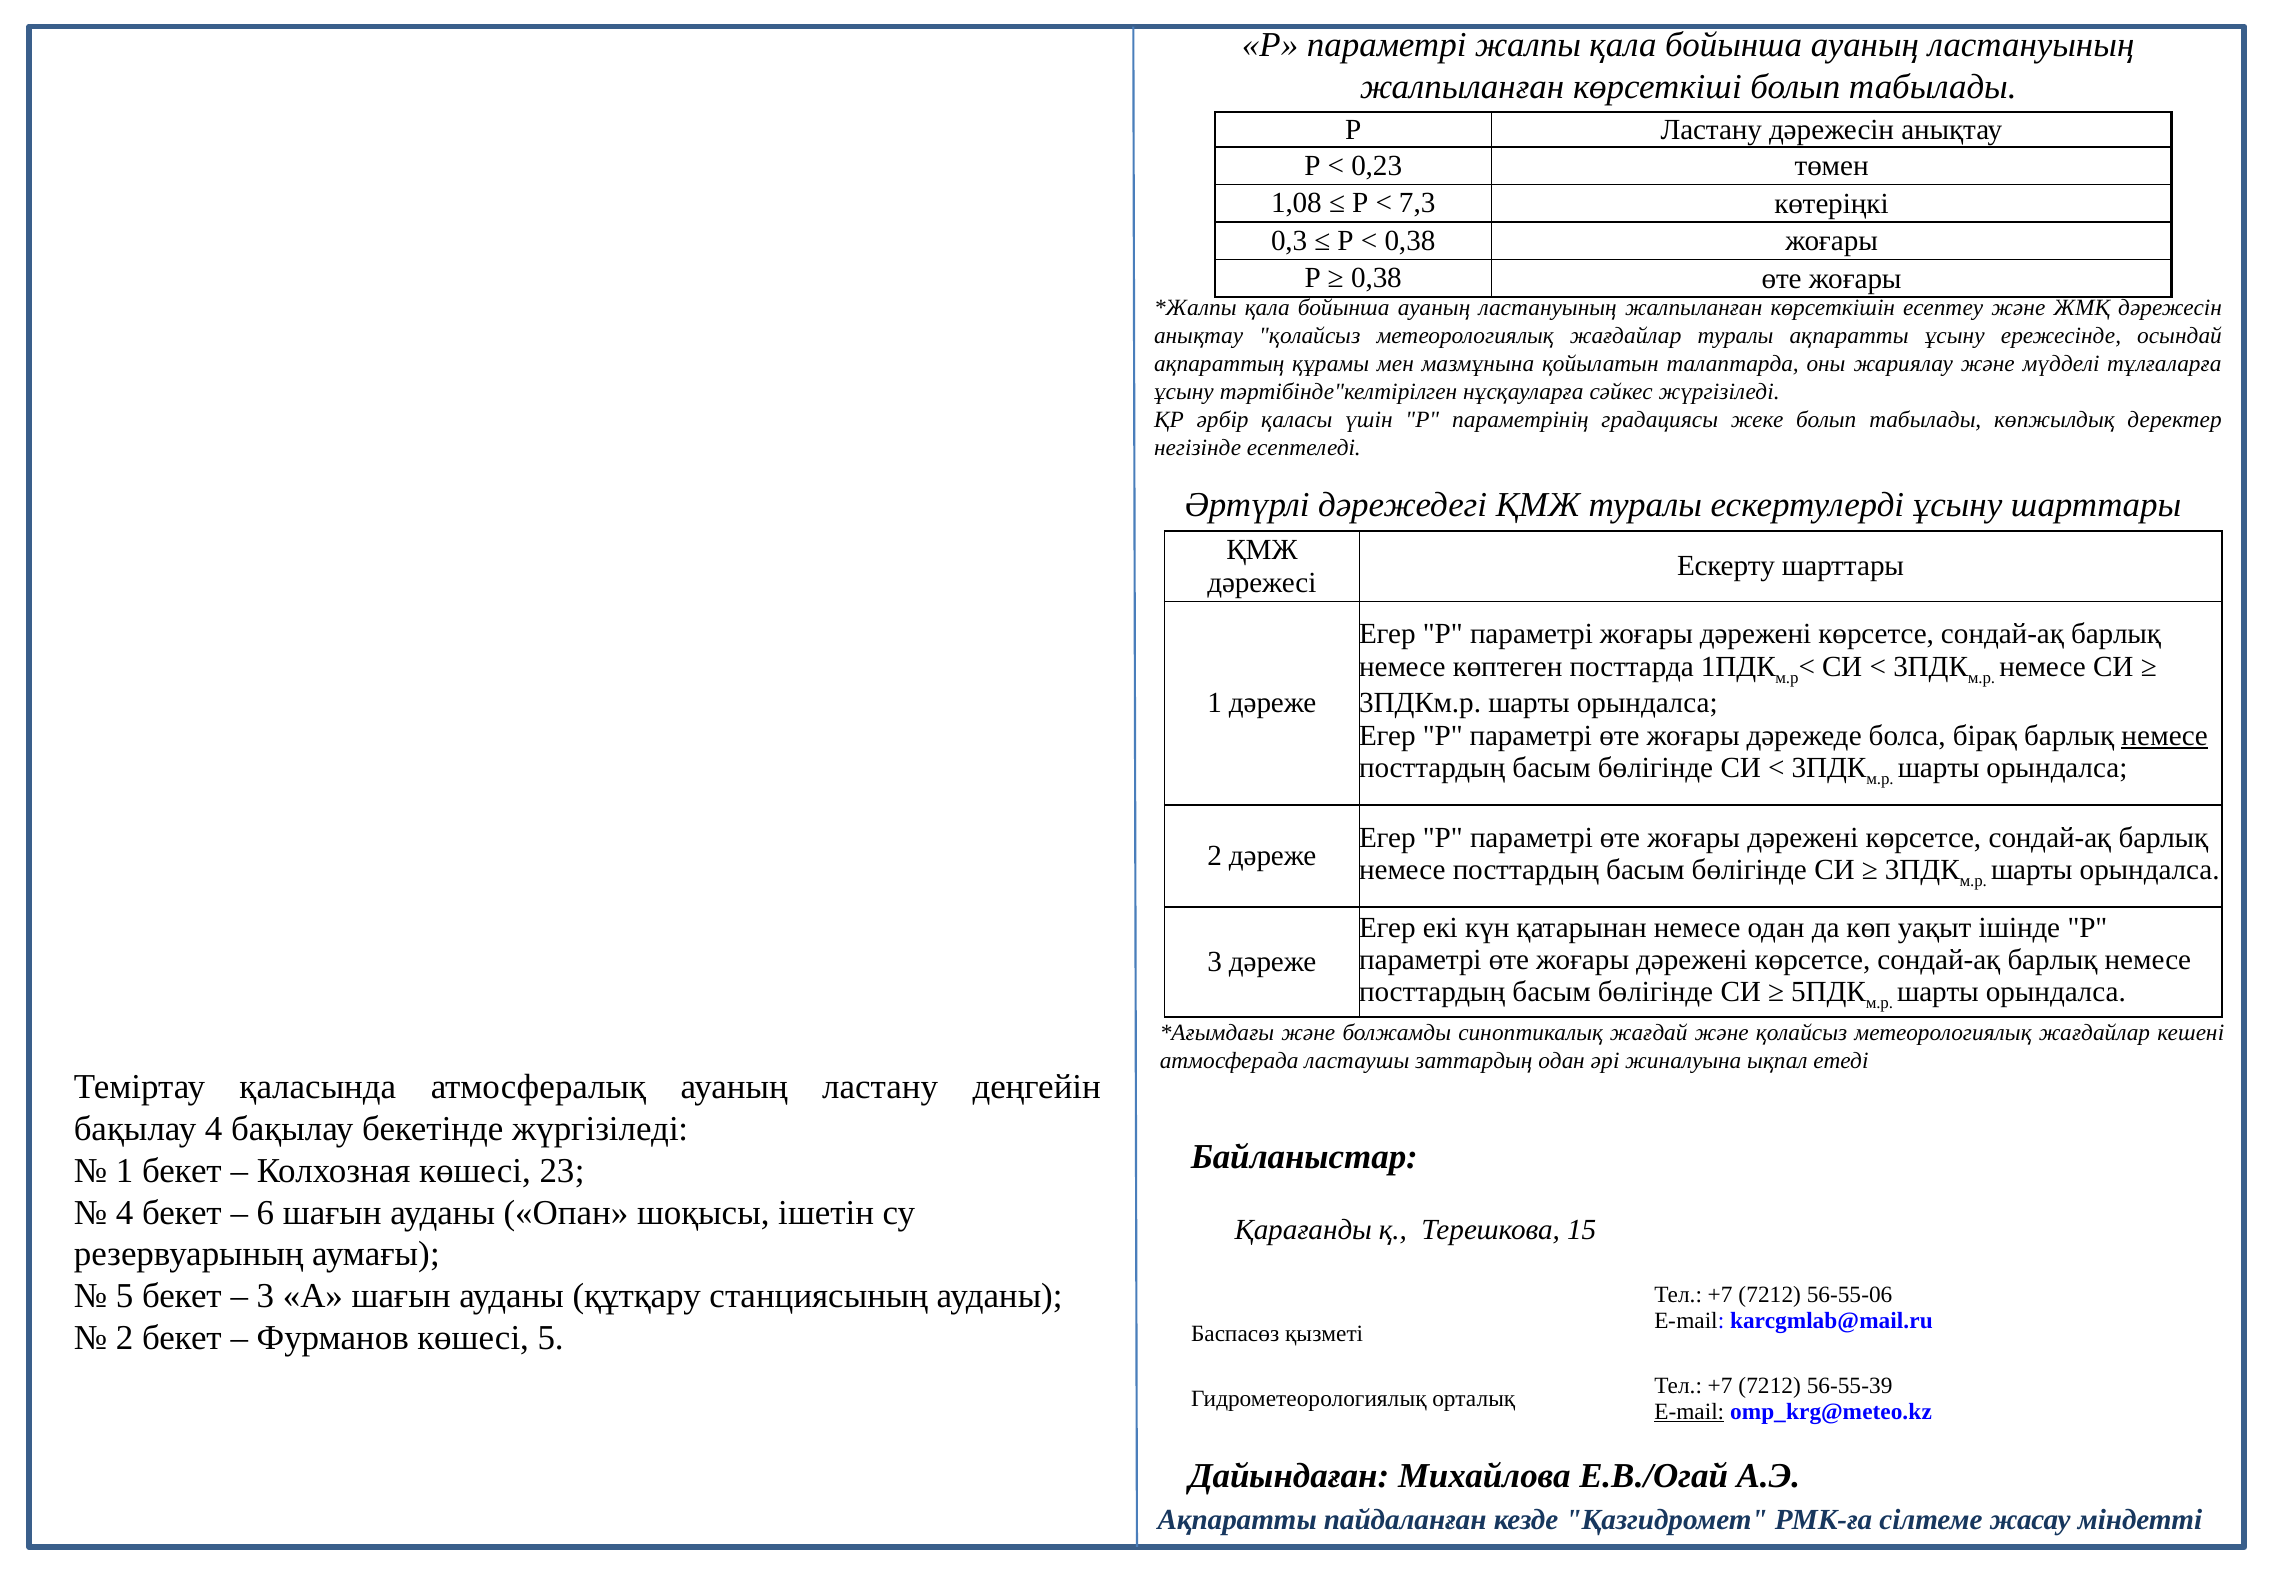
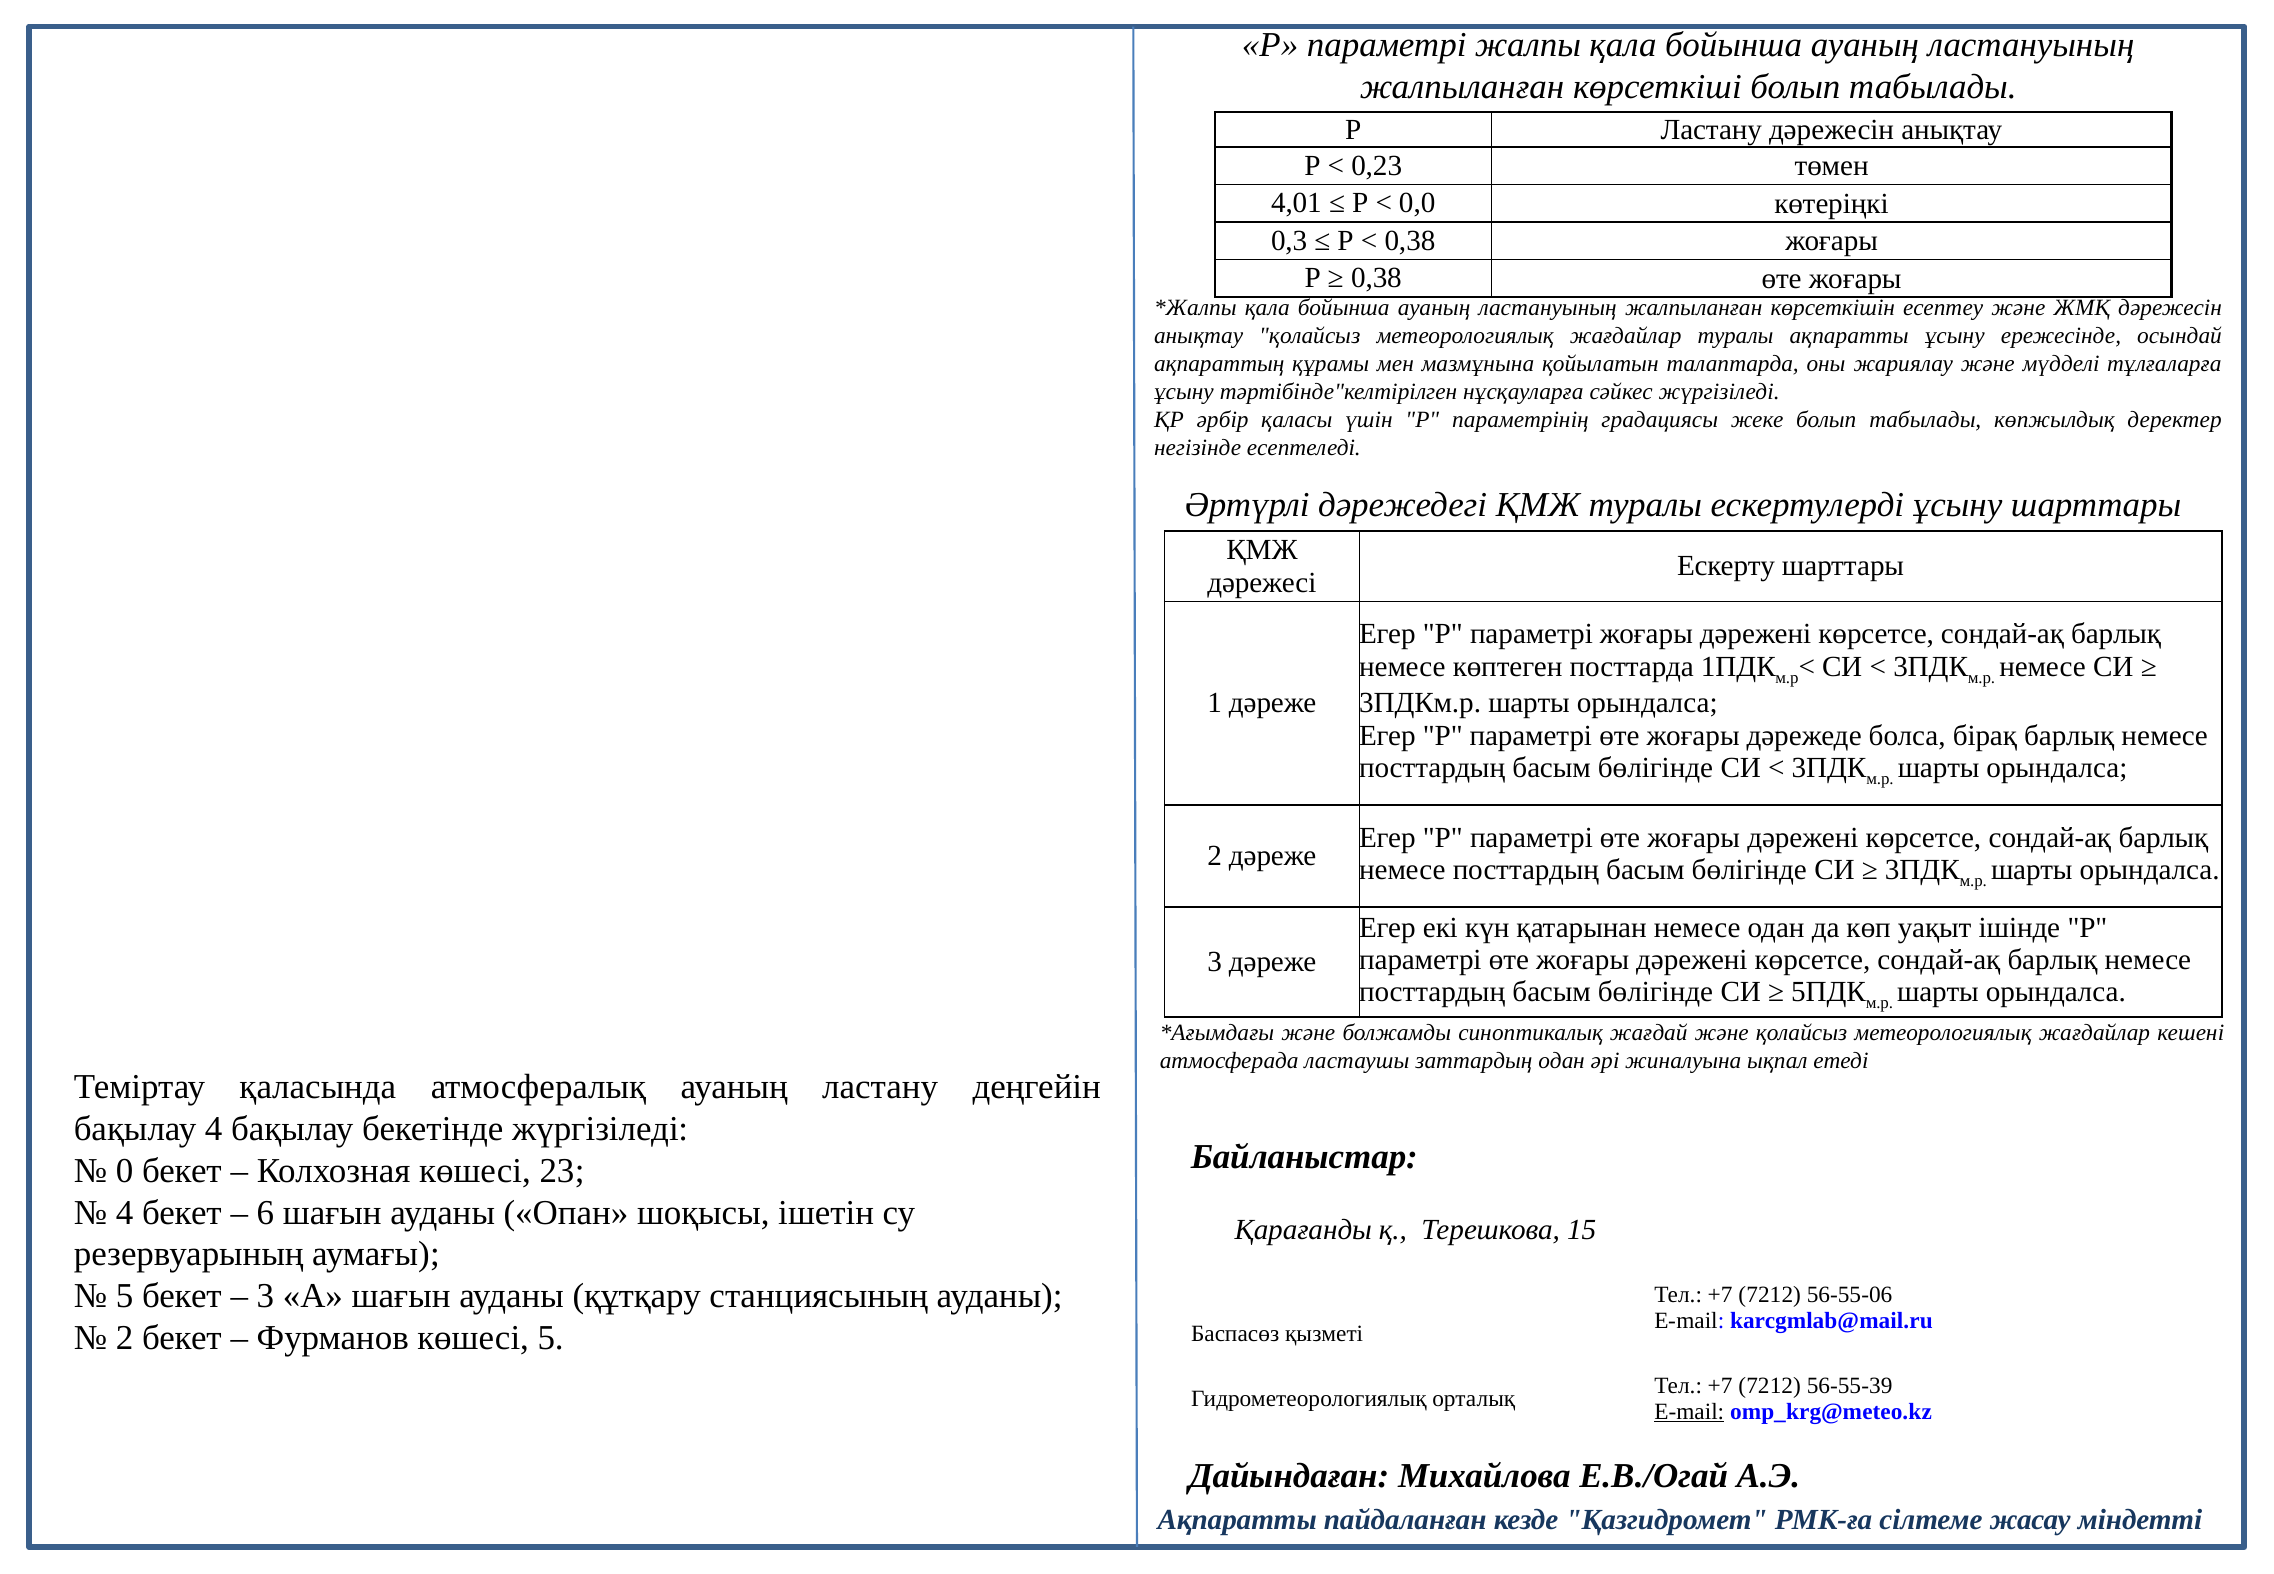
1,08: 1,08 -> 4,01
7,3: 7,3 -> 0,0
немесе at (2165, 736) underline: present -> none
1 at (125, 1171): 1 -> 0
